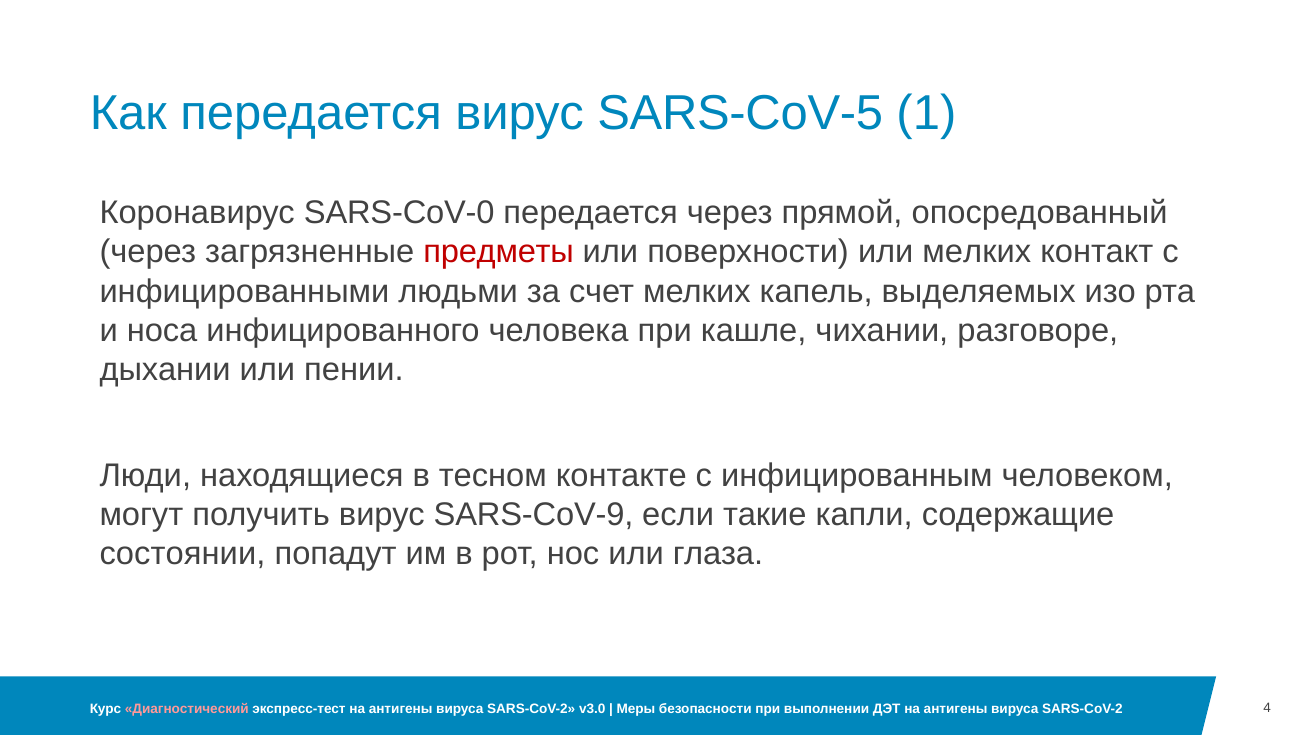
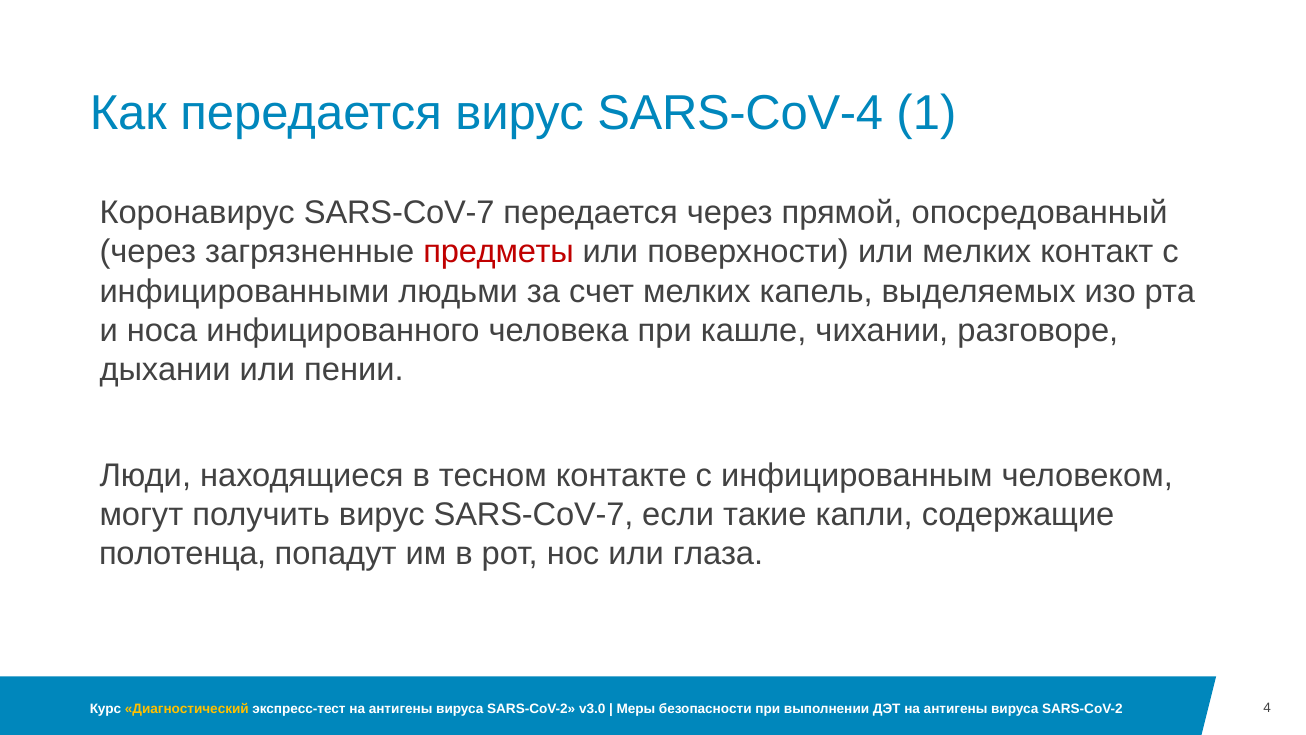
SARS-CoV-5: SARS-CoV-5 -> SARS-CoV-4
Коронавирус SARS-CoV-0: SARS-CoV-0 -> SARS-CoV-7
вирус SARS-CoV-9: SARS-CoV-9 -> SARS-CoV-7
состоянии: состоянии -> полотенца
Диагностический colour: pink -> yellow
